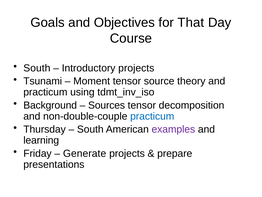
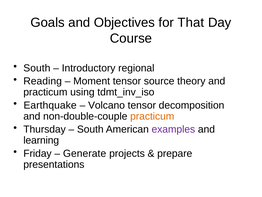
Introductory projects: projects -> regional
Tsunami: Tsunami -> Reading
Background: Background -> Earthquake
Sources: Sources -> Volcano
practicum at (152, 116) colour: blue -> orange
